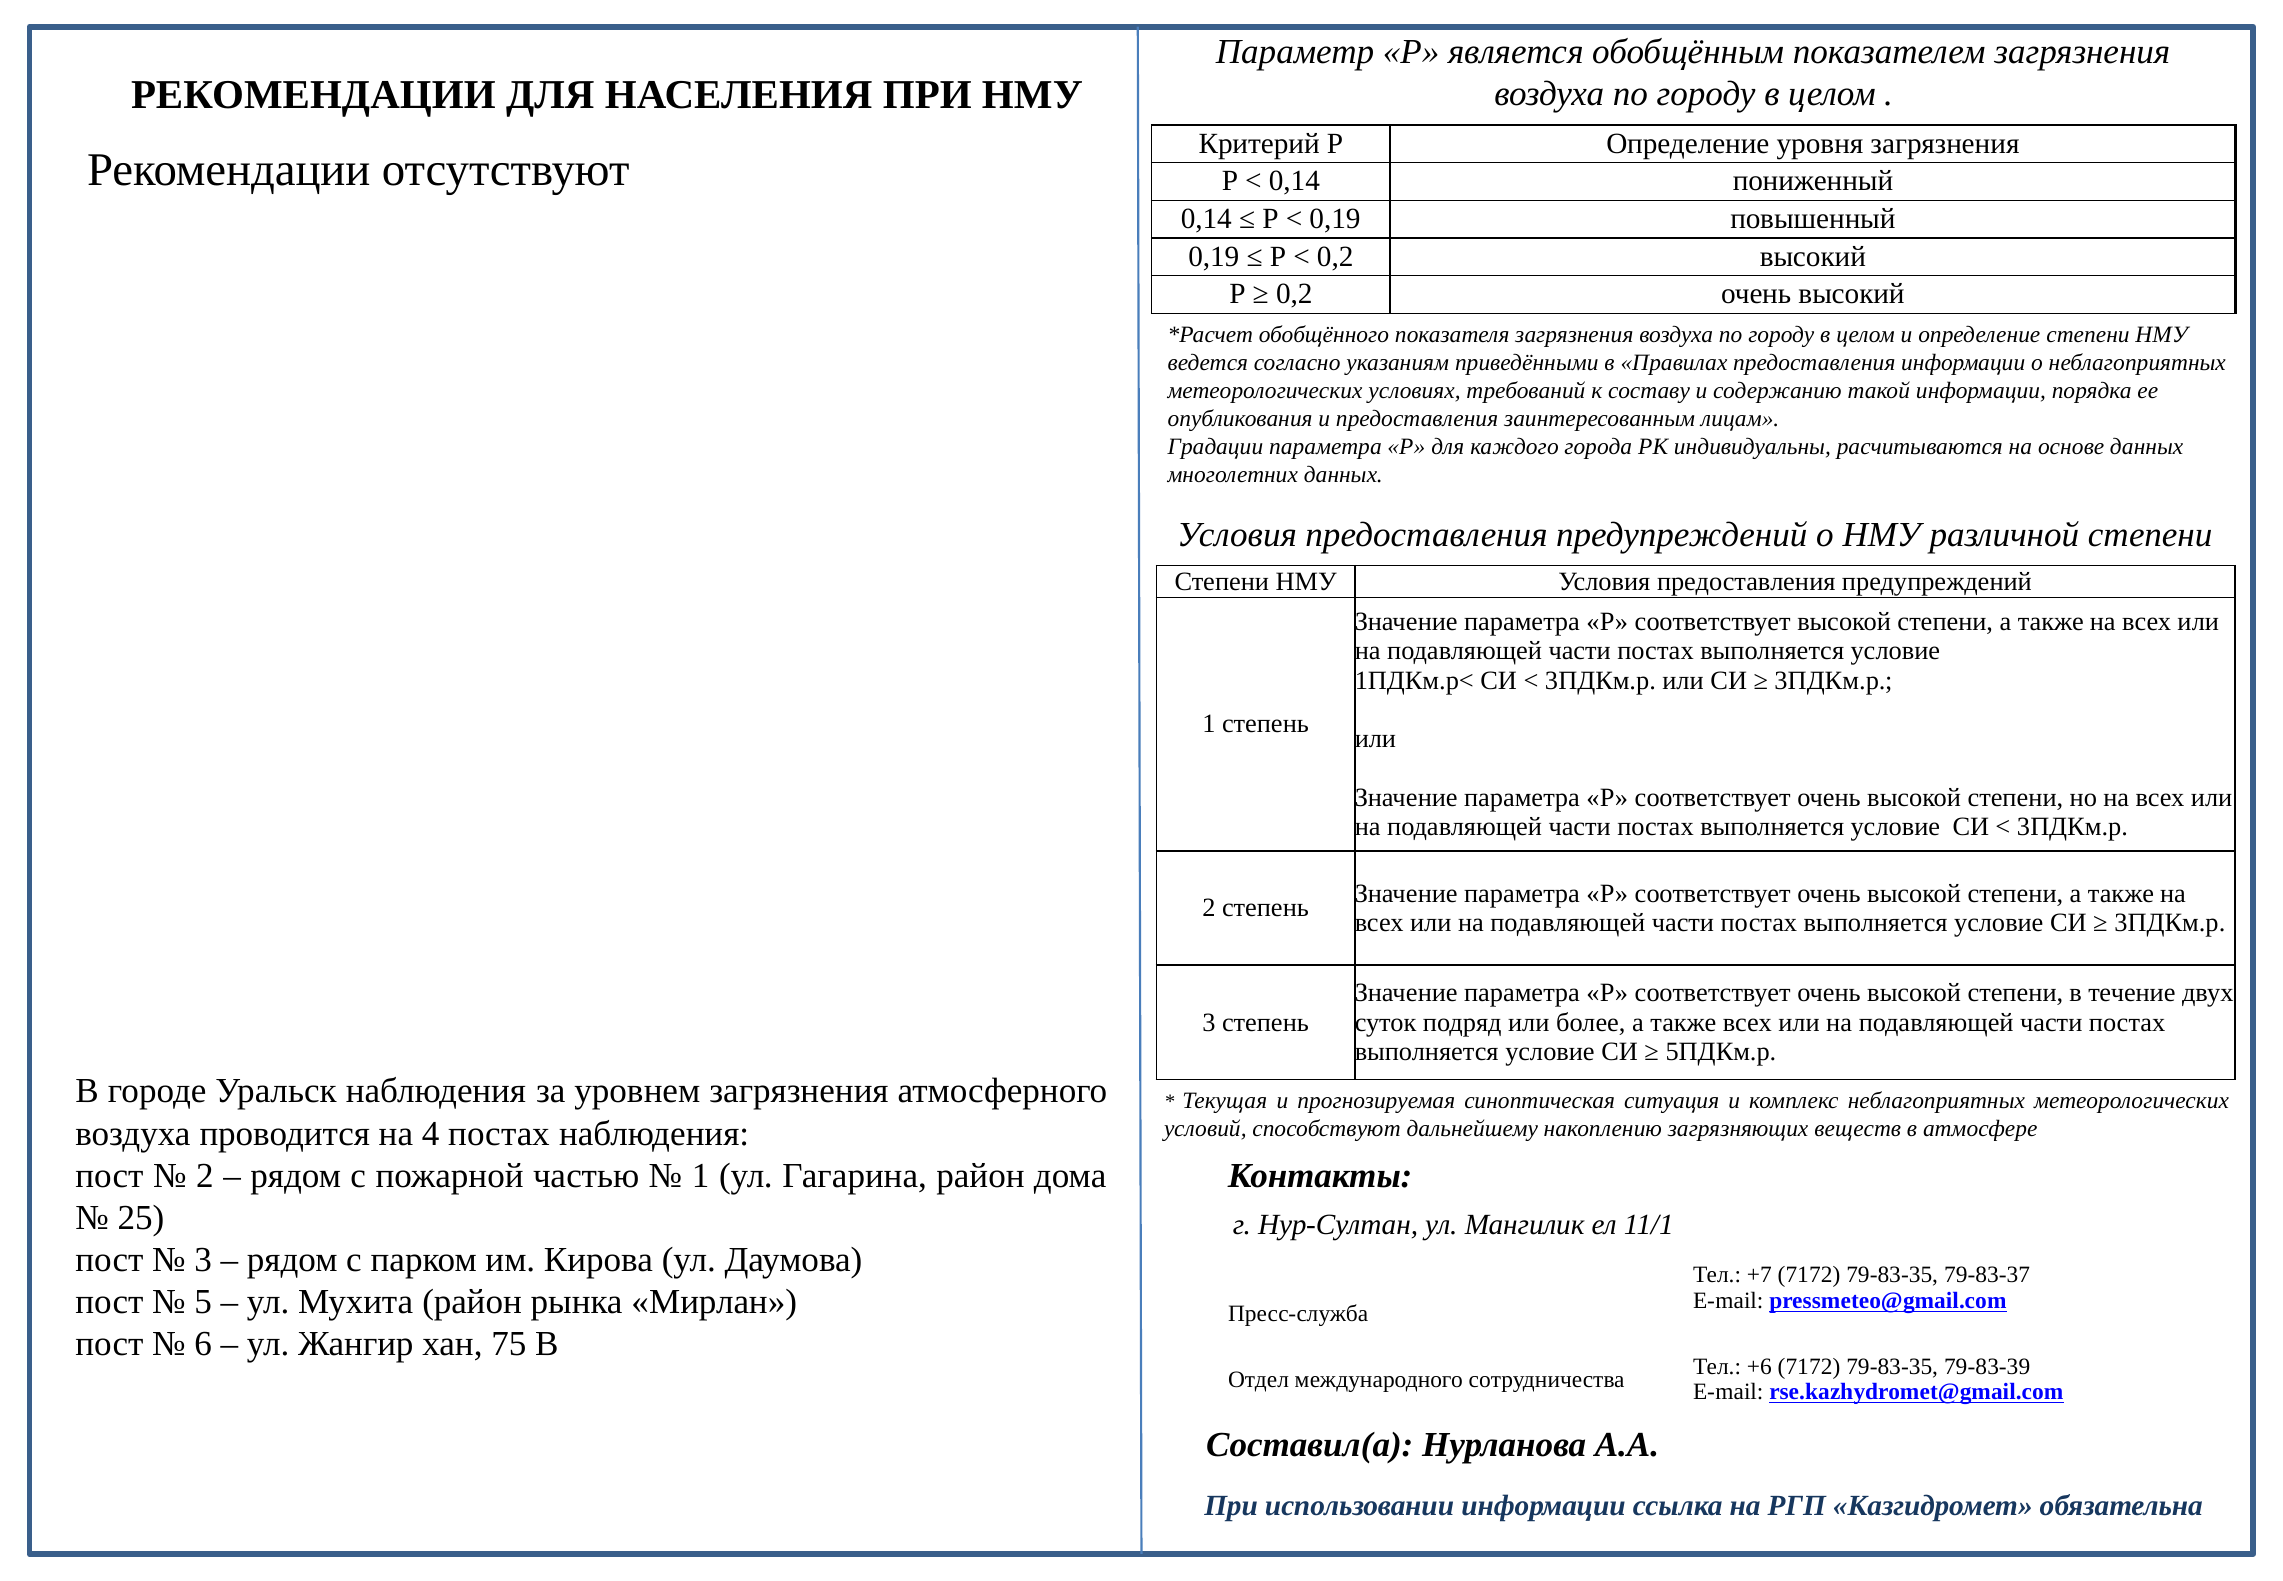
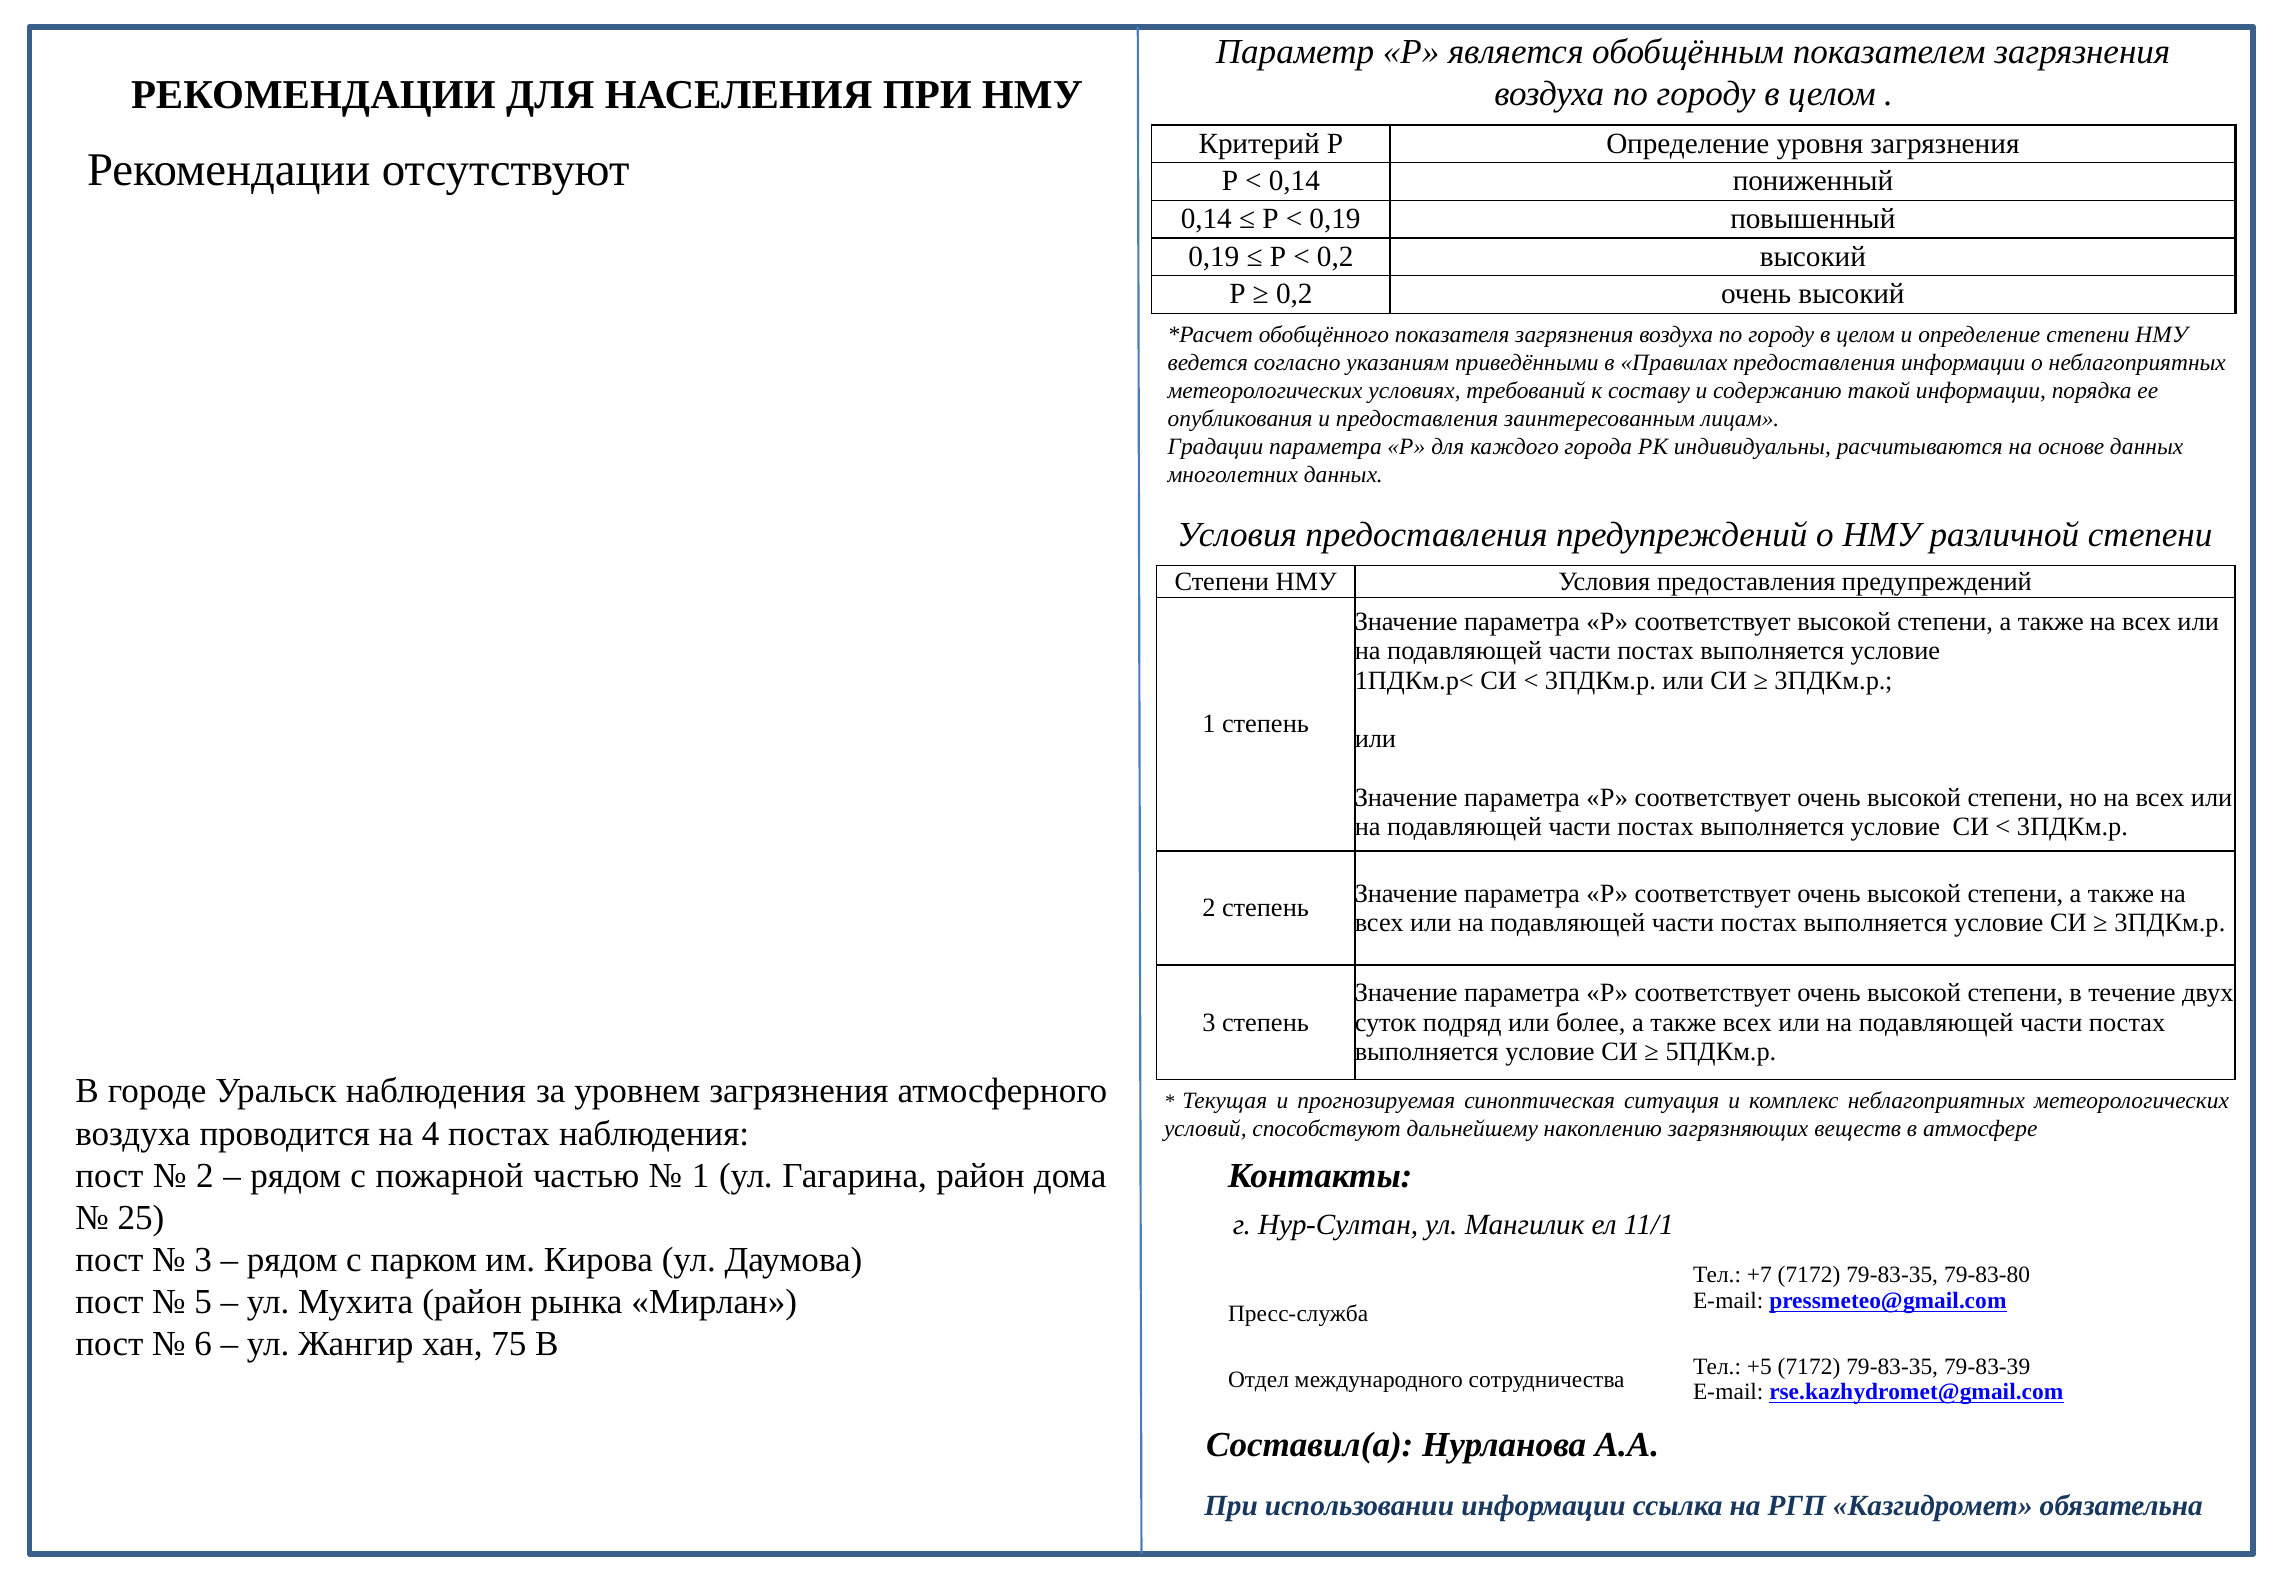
79-83-37: 79-83-37 -> 79-83-80
+6: +6 -> +5
